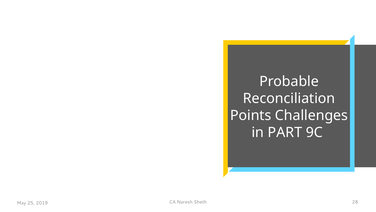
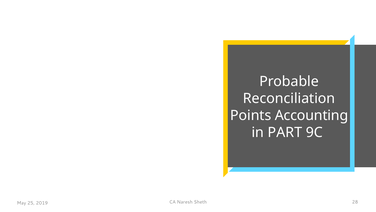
Challenges: Challenges -> Accounting
